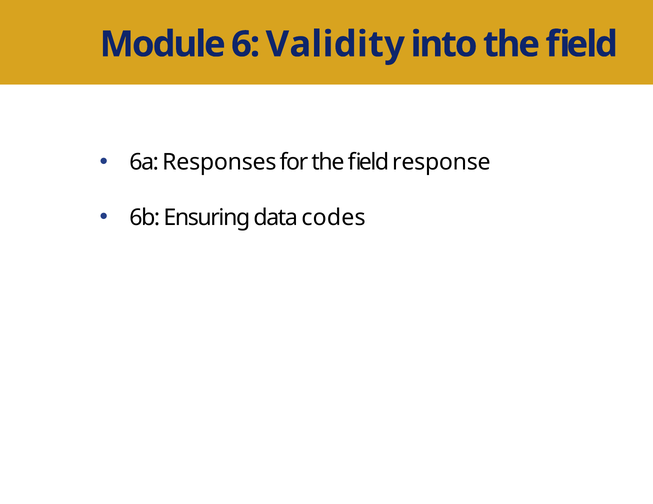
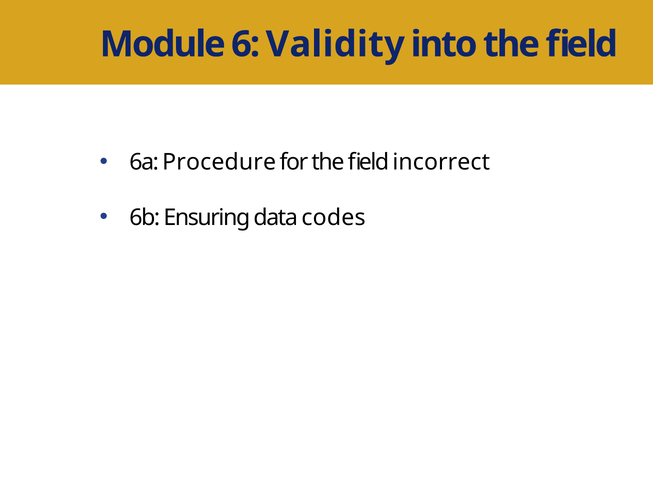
Responses: Responses -> Procedure
response: response -> incorrect
